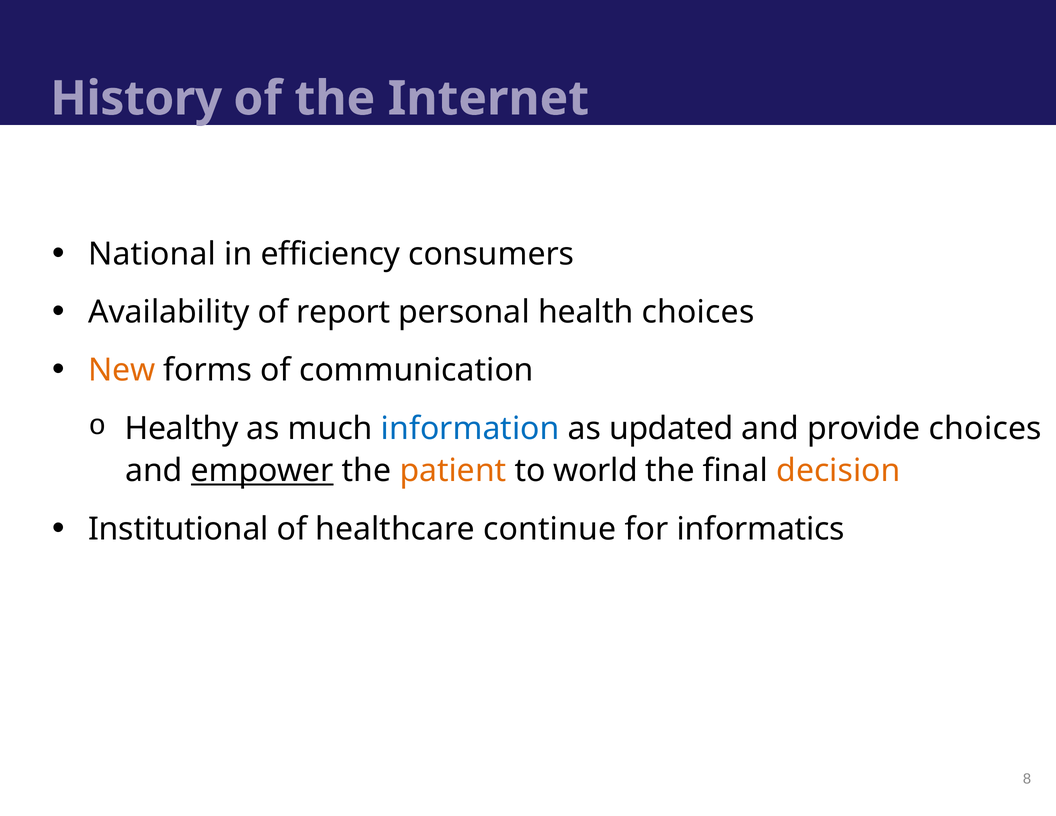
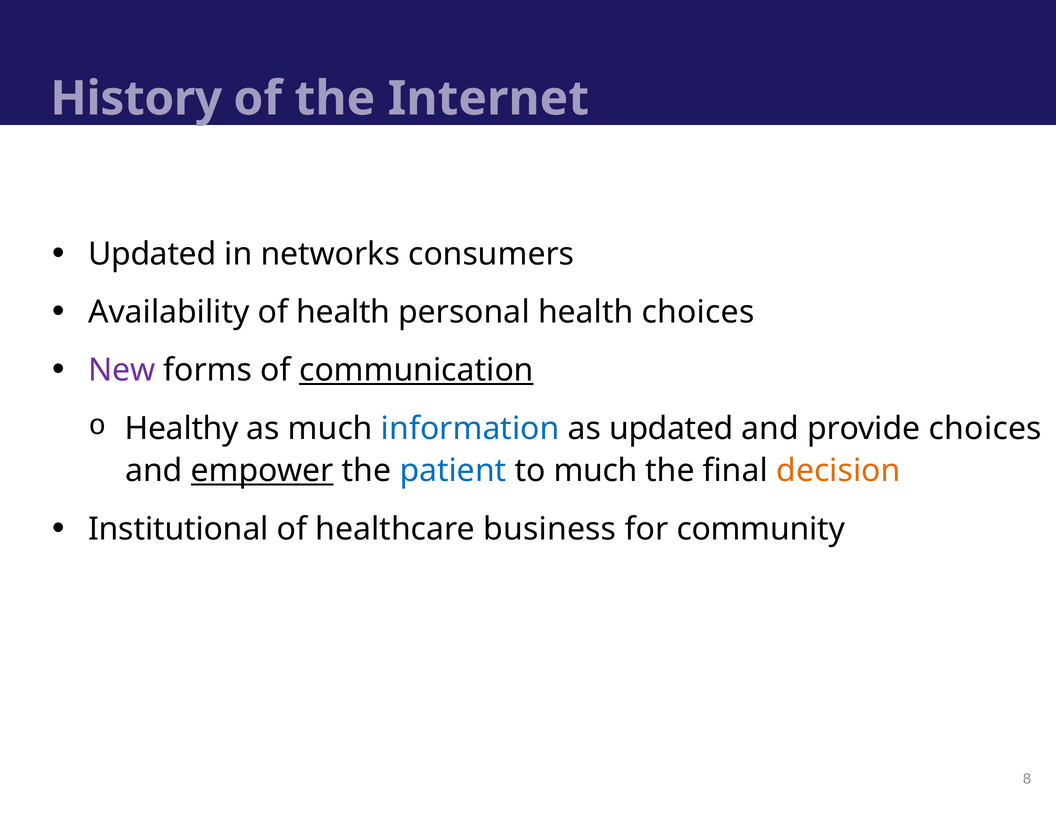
National at (152, 254): National -> Updated
efficiency: efficiency -> networks
of report: report -> health
New colour: orange -> purple
communication underline: none -> present
patient colour: orange -> blue
to world: world -> much
continue: continue -> business
informatics: informatics -> community
